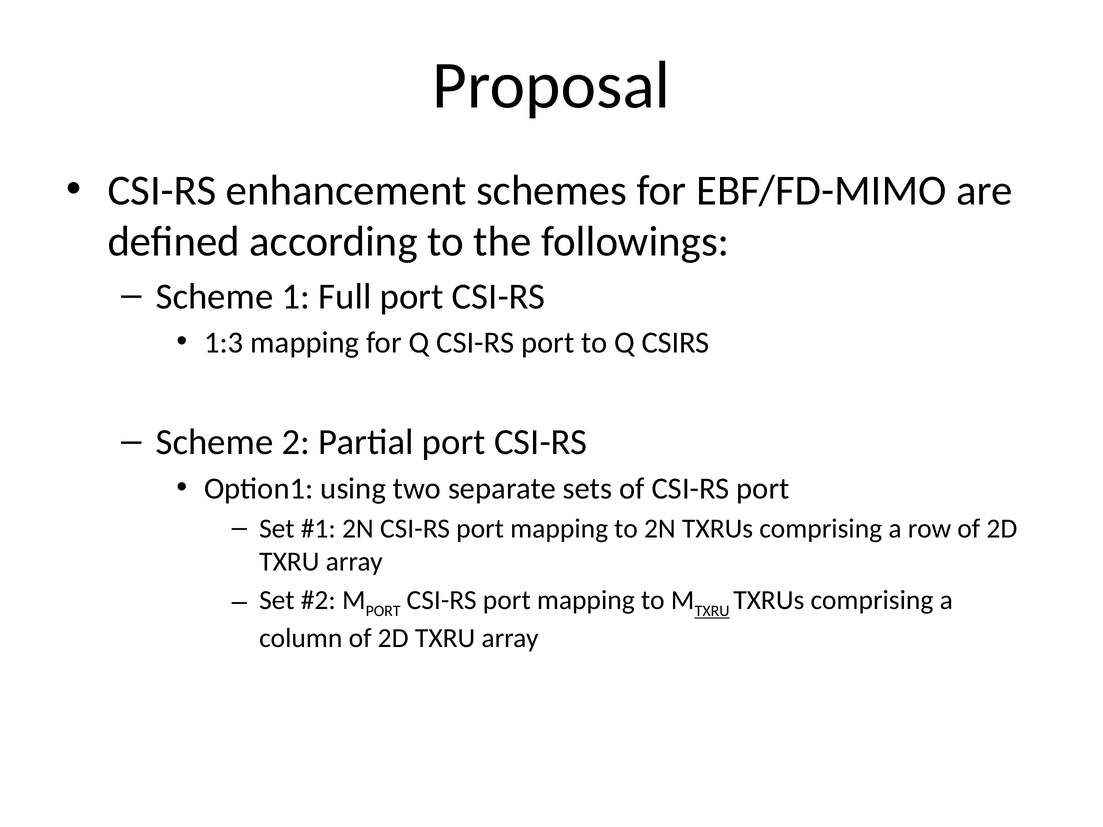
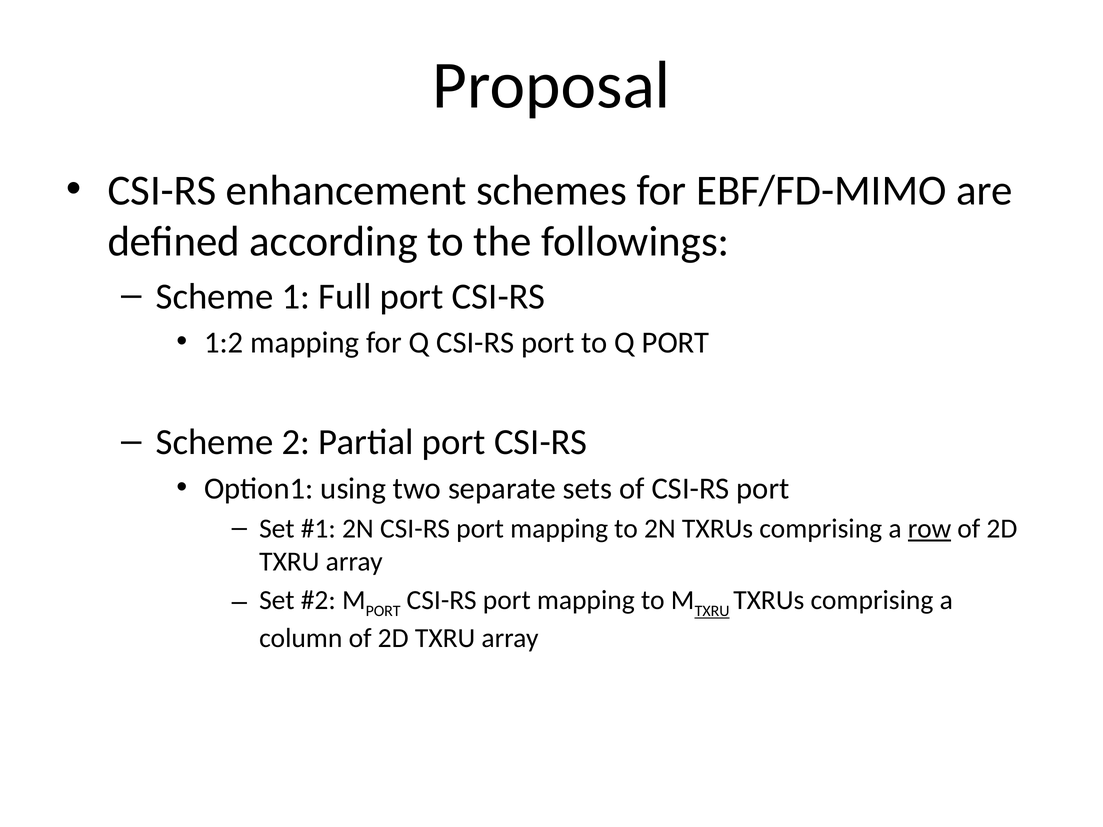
1:3: 1:3 -> 1:2
Q CSIRS: CSIRS -> PORT
row underline: none -> present
